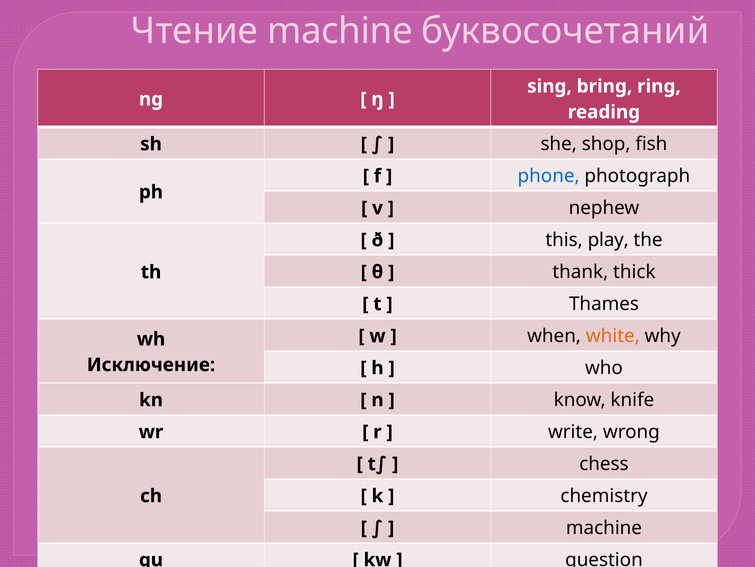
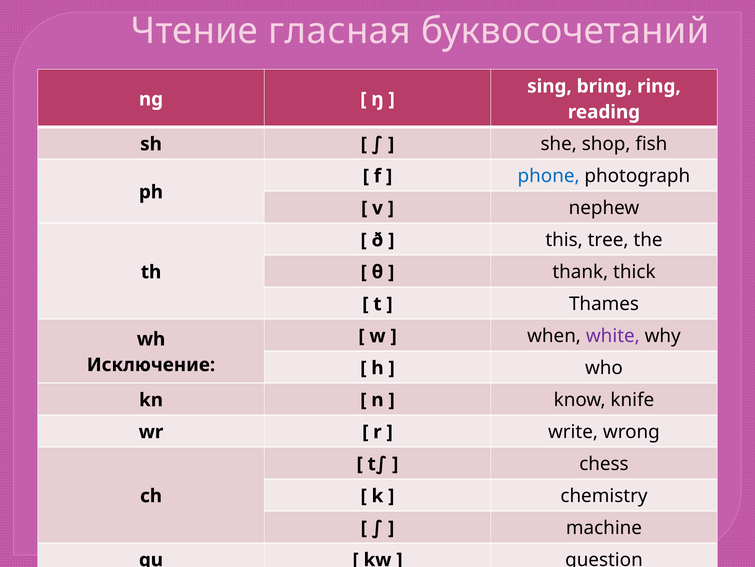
Чтение machine: machine -> гласная
play: play -> tree
white colour: orange -> purple
